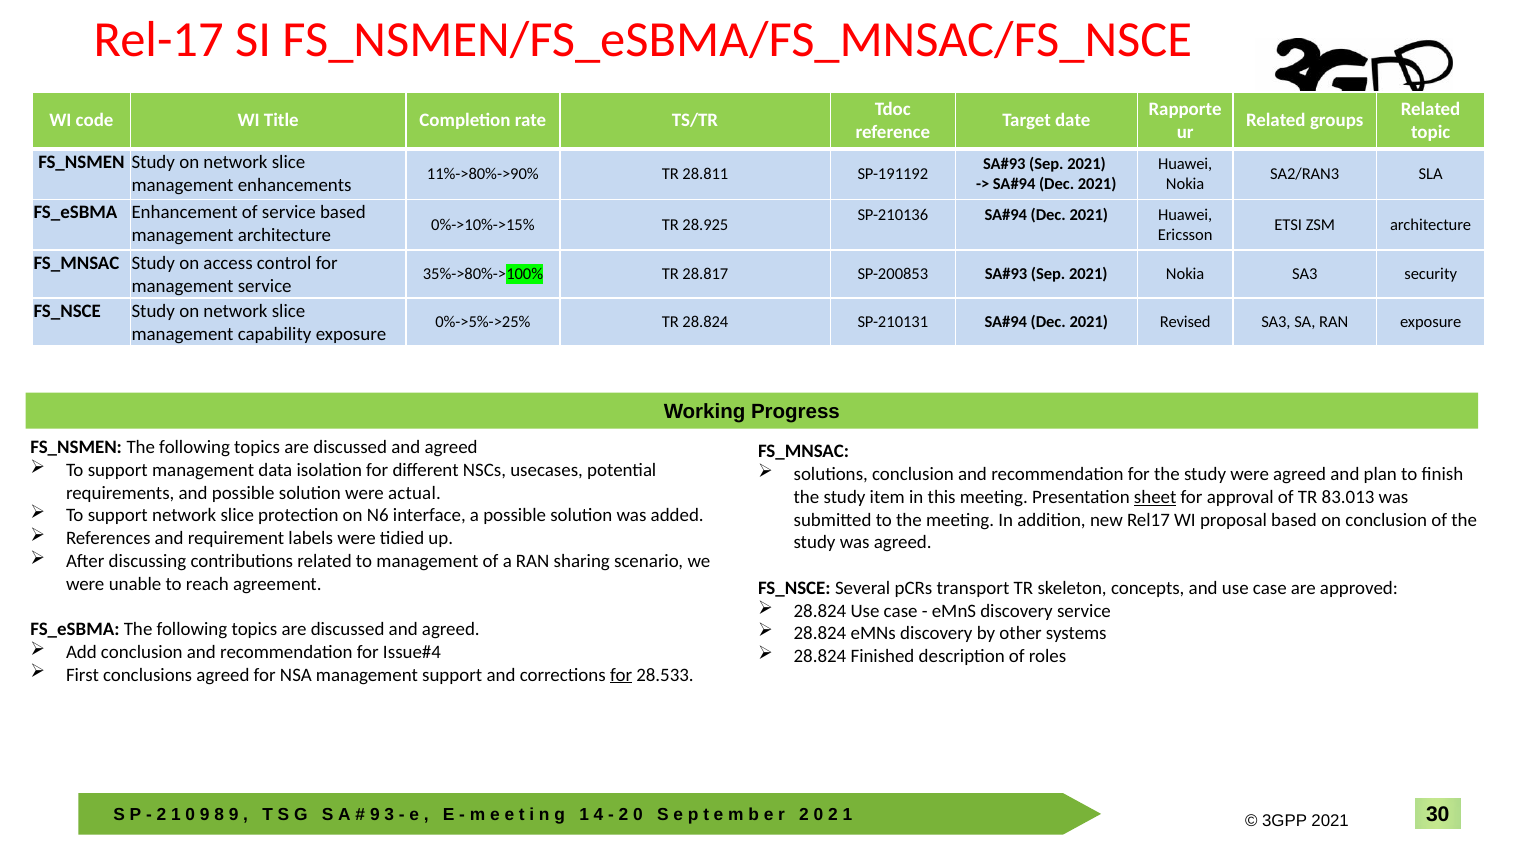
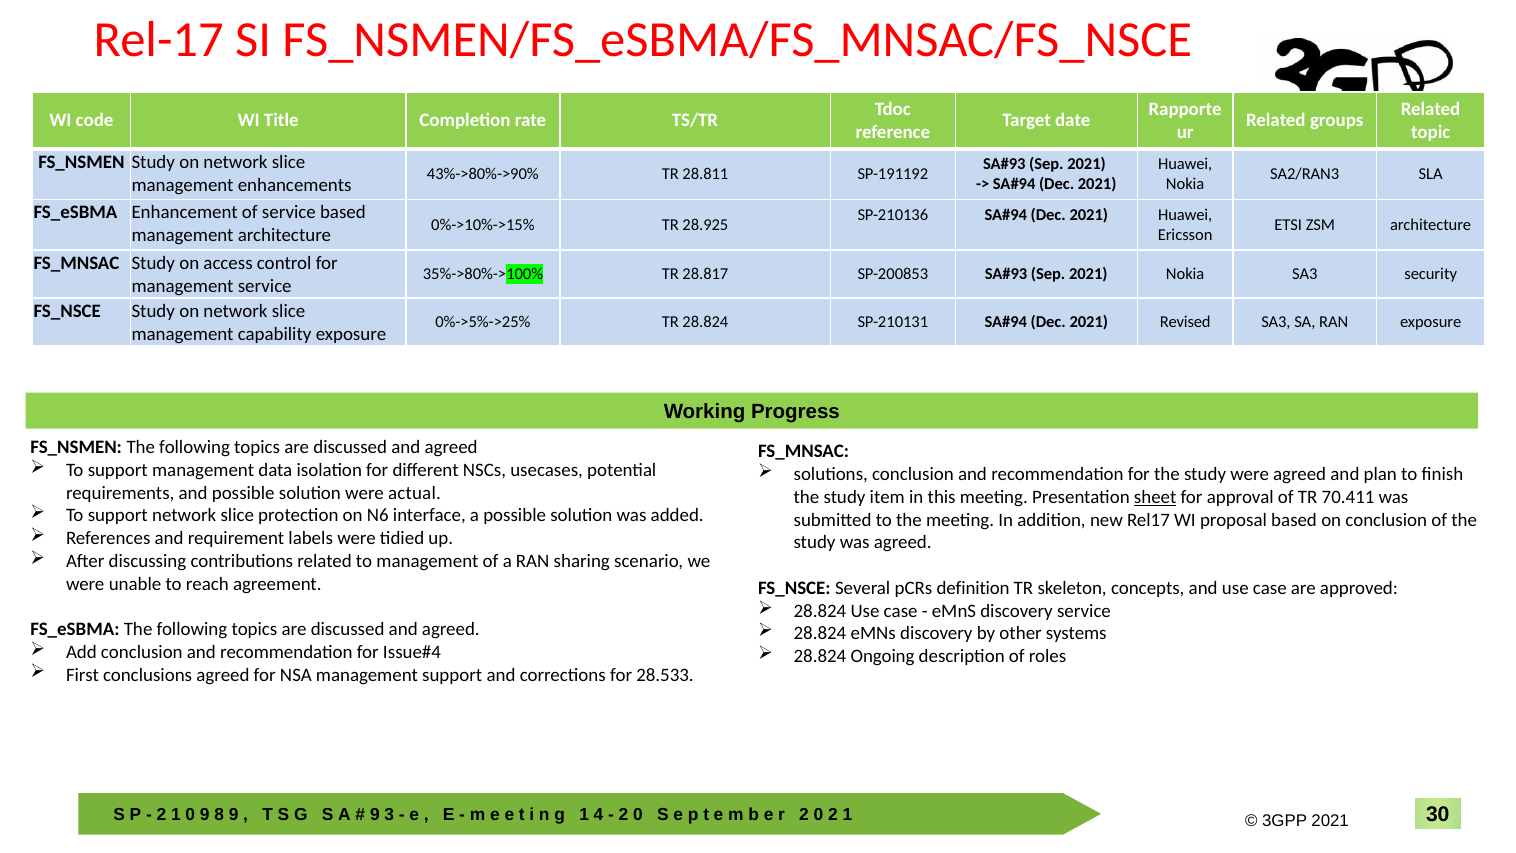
11%->80%->90%: 11%->80%->90% -> 43%->80%->90%
83.013: 83.013 -> 70.411
transport: transport -> definition
Finished: Finished -> Ongoing
for at (621, 675) underline: present -> none
